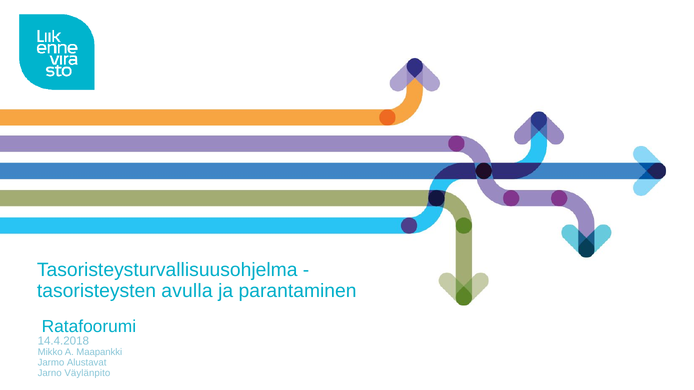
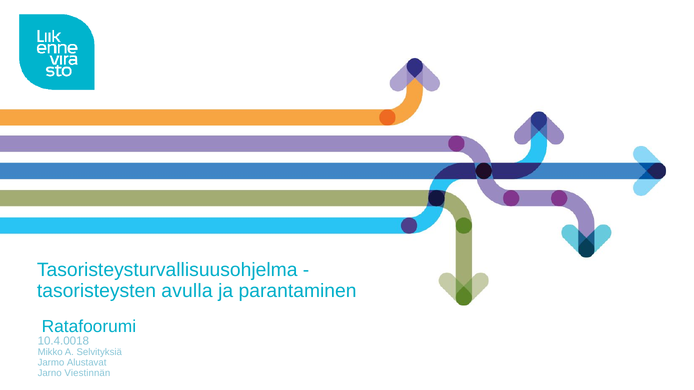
14.4.2018: 14.4.2018 -> 10.4.0018
Maapankki: Maapankki -> Selvityksiä
Väylänpito: Väylänpito -> Viestinnän
